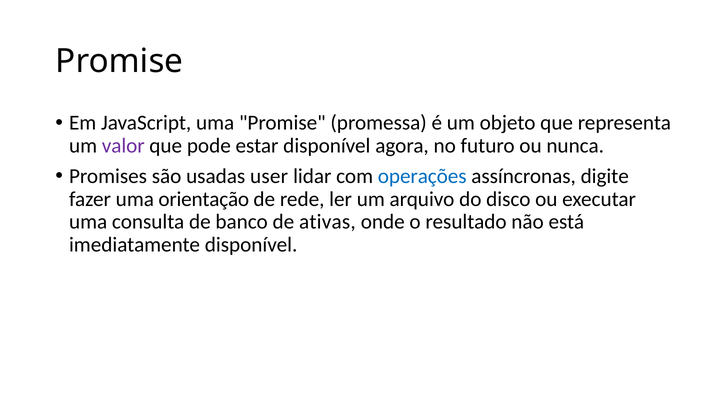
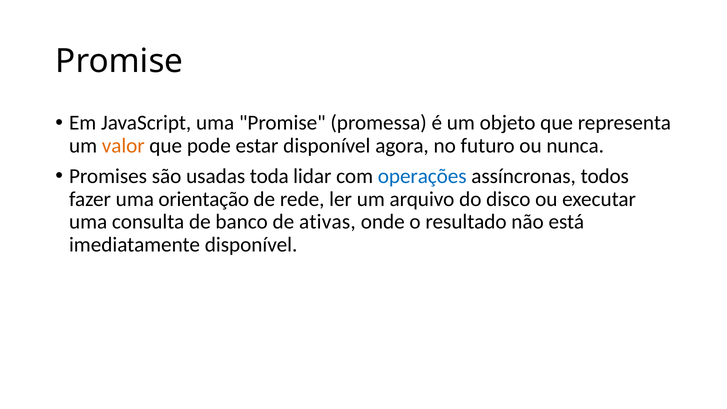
valor colour: purple -> orange
user: user -> toda
digite: digite -> todos
